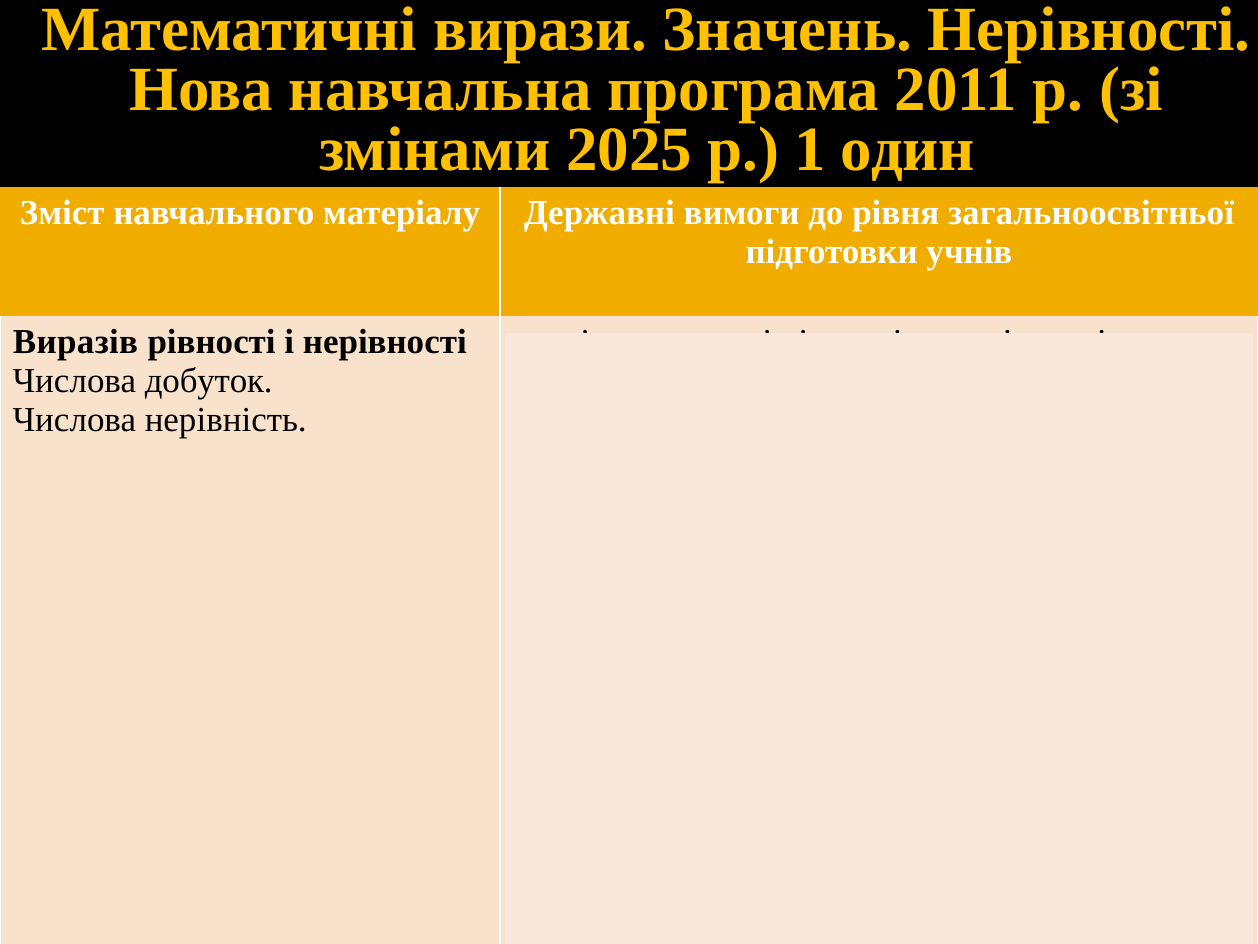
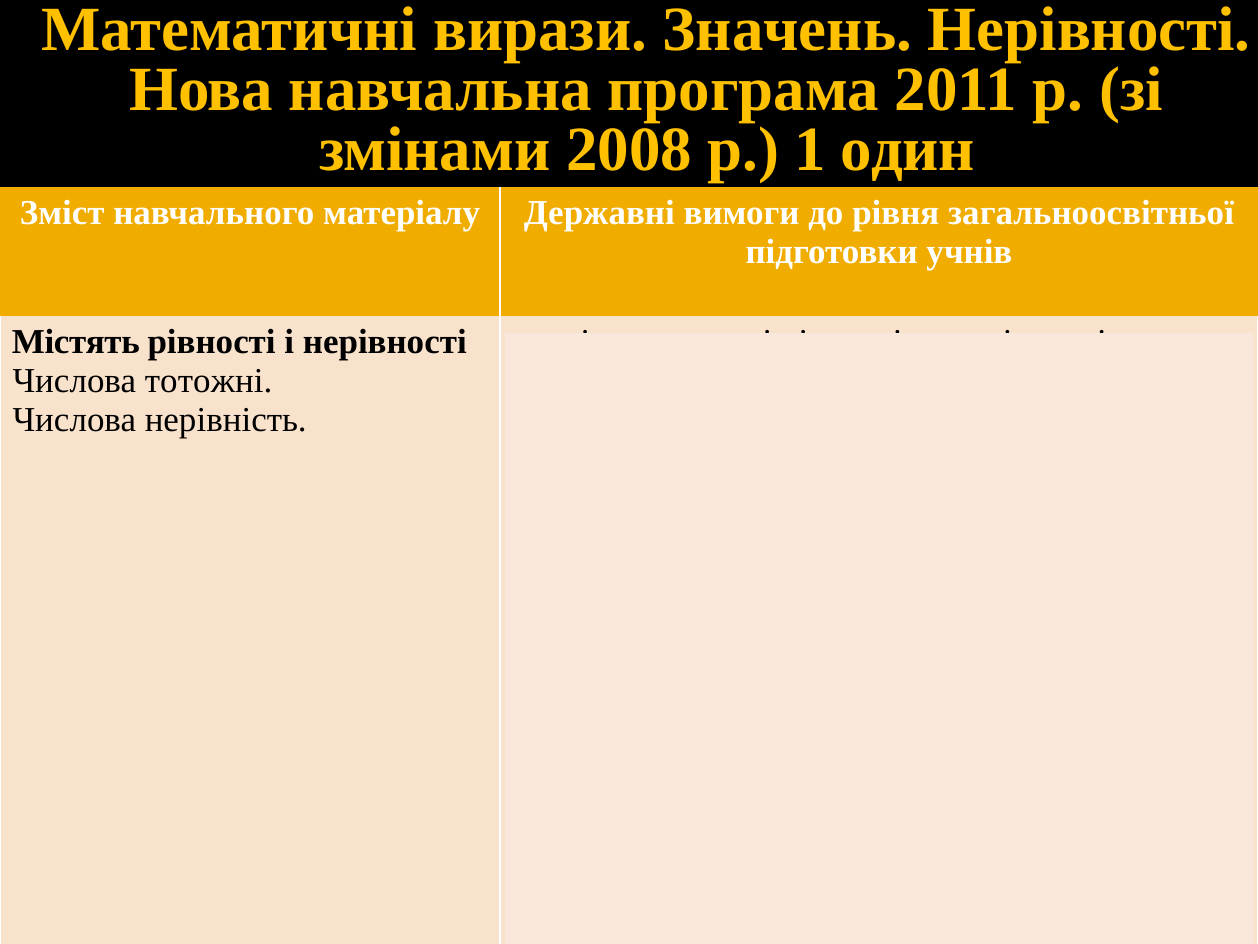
2025: 2025 -> 2008
Виразів: Виразів -> Містять
добуток: добуток -> тотожні
